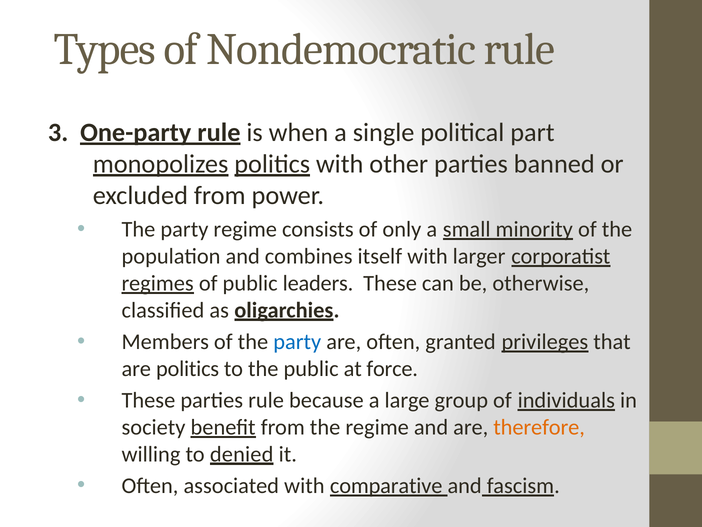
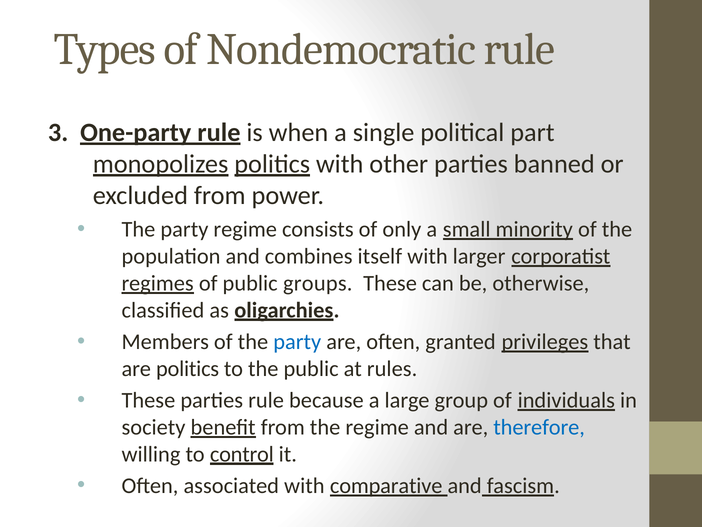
leaders: leaders -> groups
force: force -> rules
therefore colour: orange -> blue
denied: denied -> control
